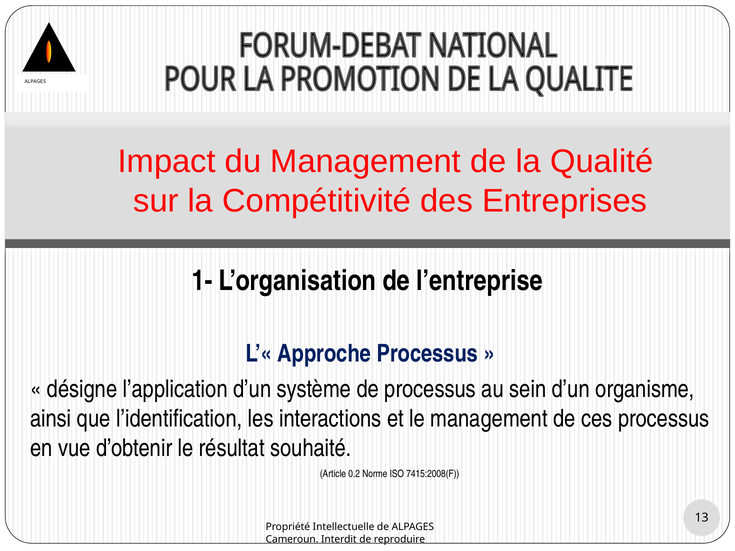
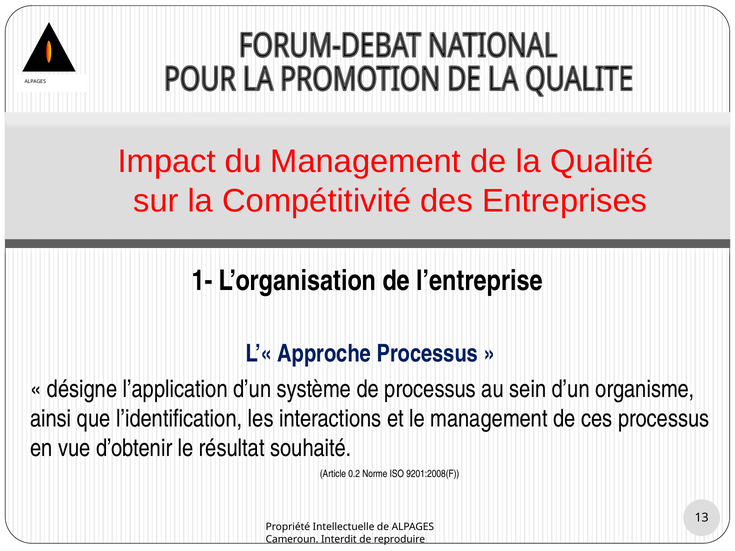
7415:2008(F: 7415:2008(F -> 9201:2008(F
